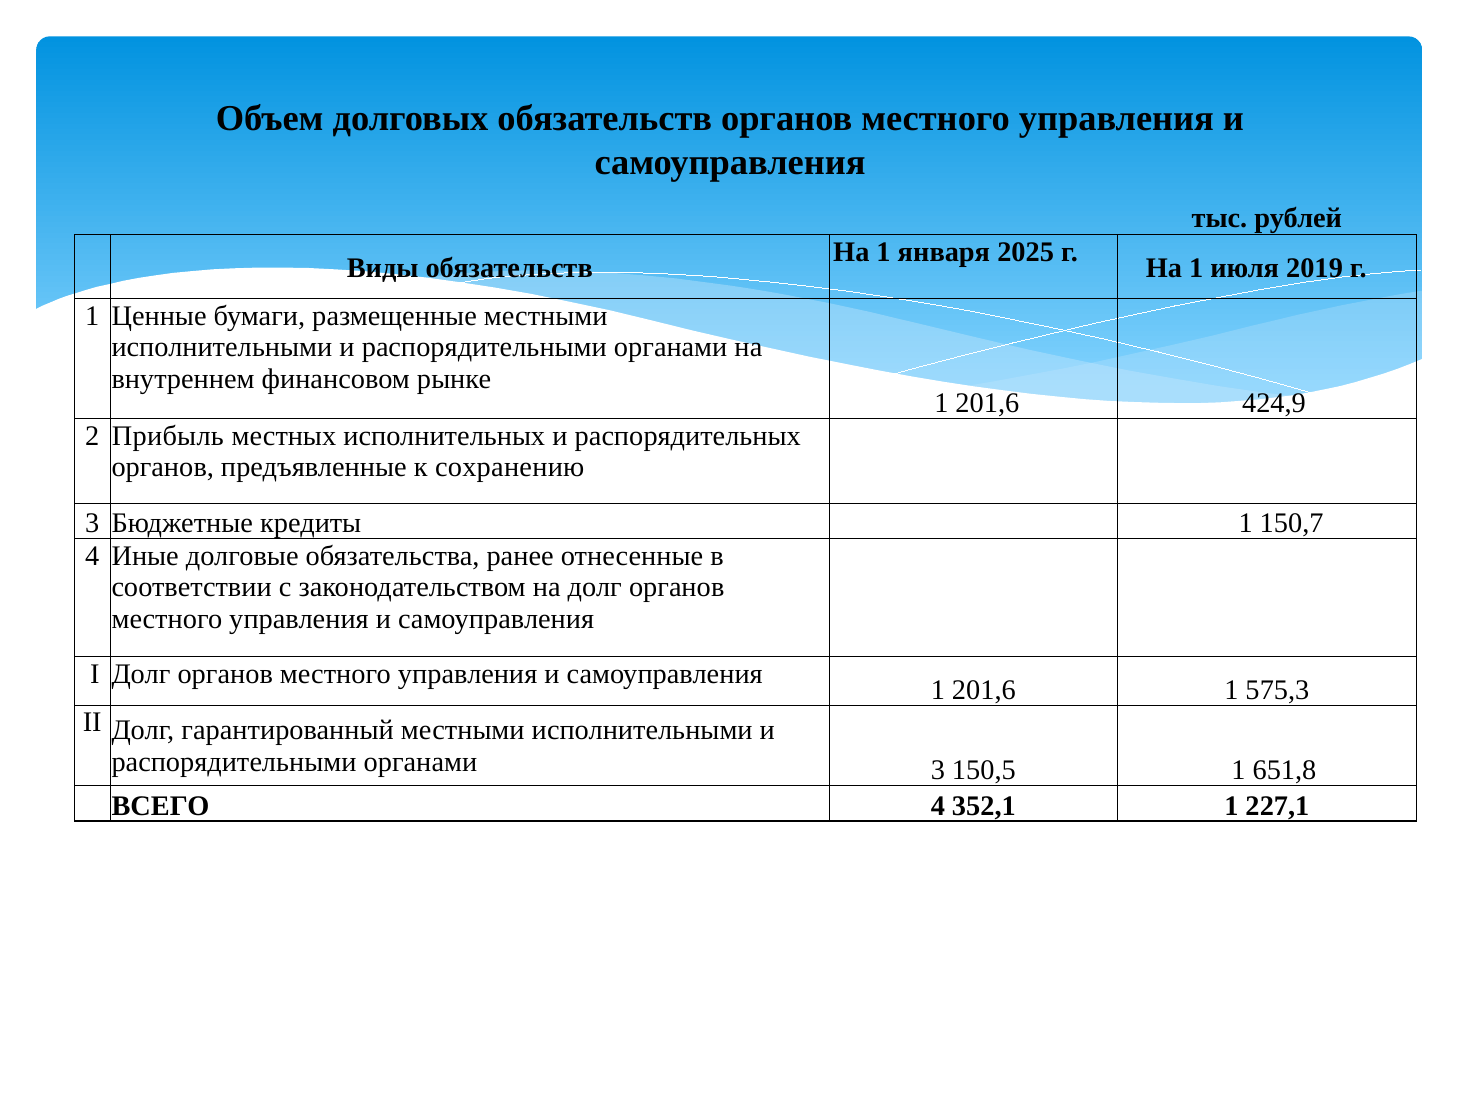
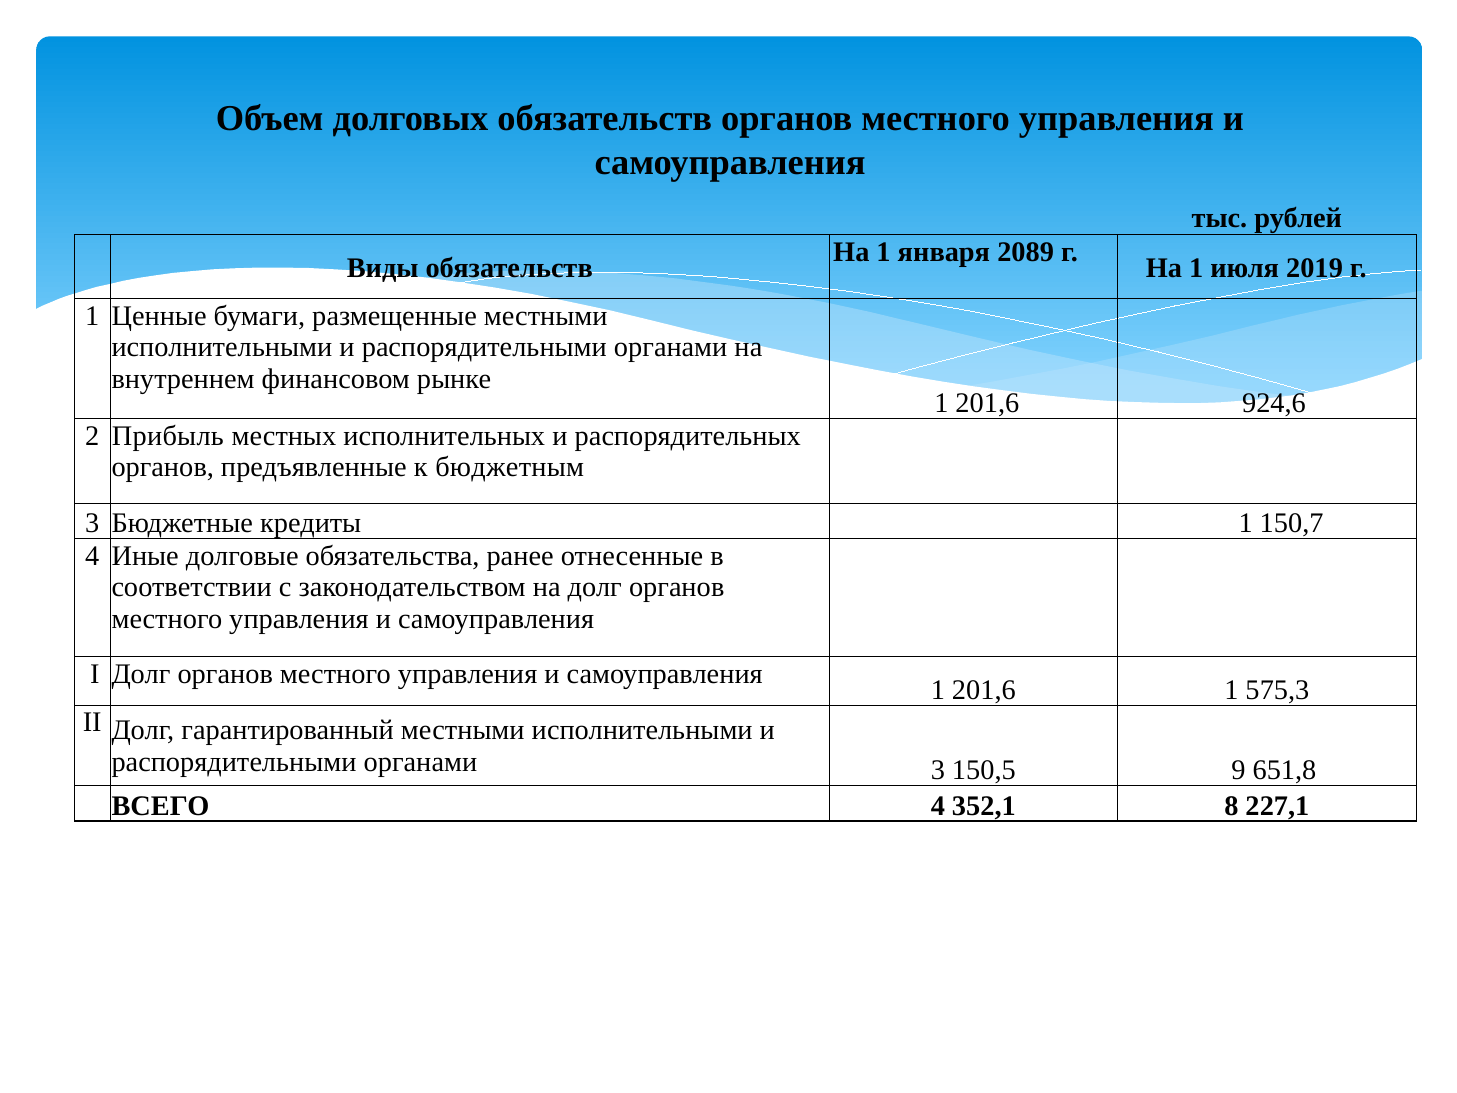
2025: 2025 -> 2089
424,9: 424,9 -> 924,6
сохранению: сохранению -> бюджетным
150,5 1: 1 -> 9
352,1 1: 1 -> 8
